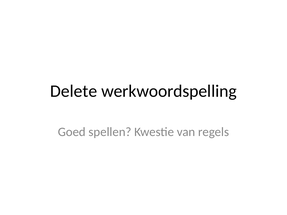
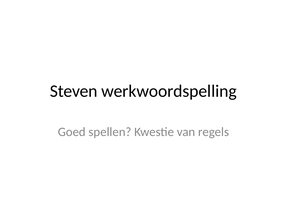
Delete: Delete -> Steven
